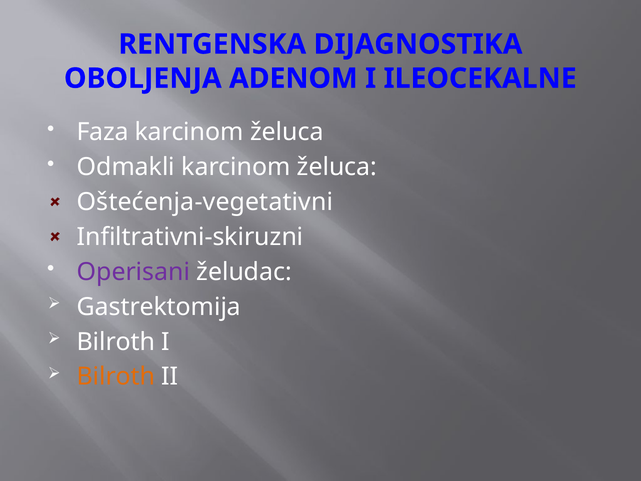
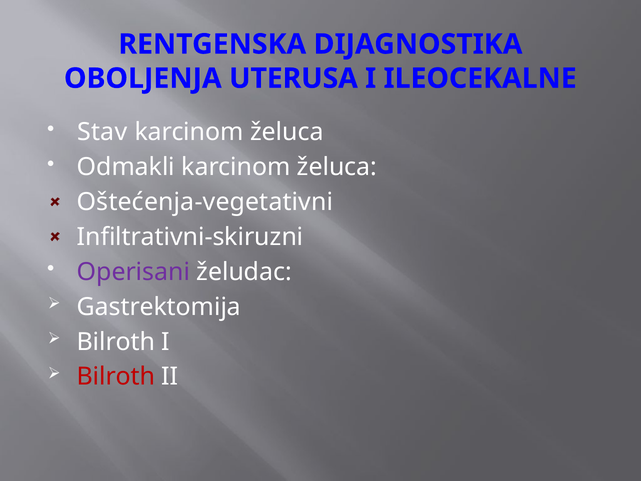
ADENOM: ADENOM -> UTERUSA
Faza: Faza -> Stav
Bilroth at (116, 377) colour: orange -> red
